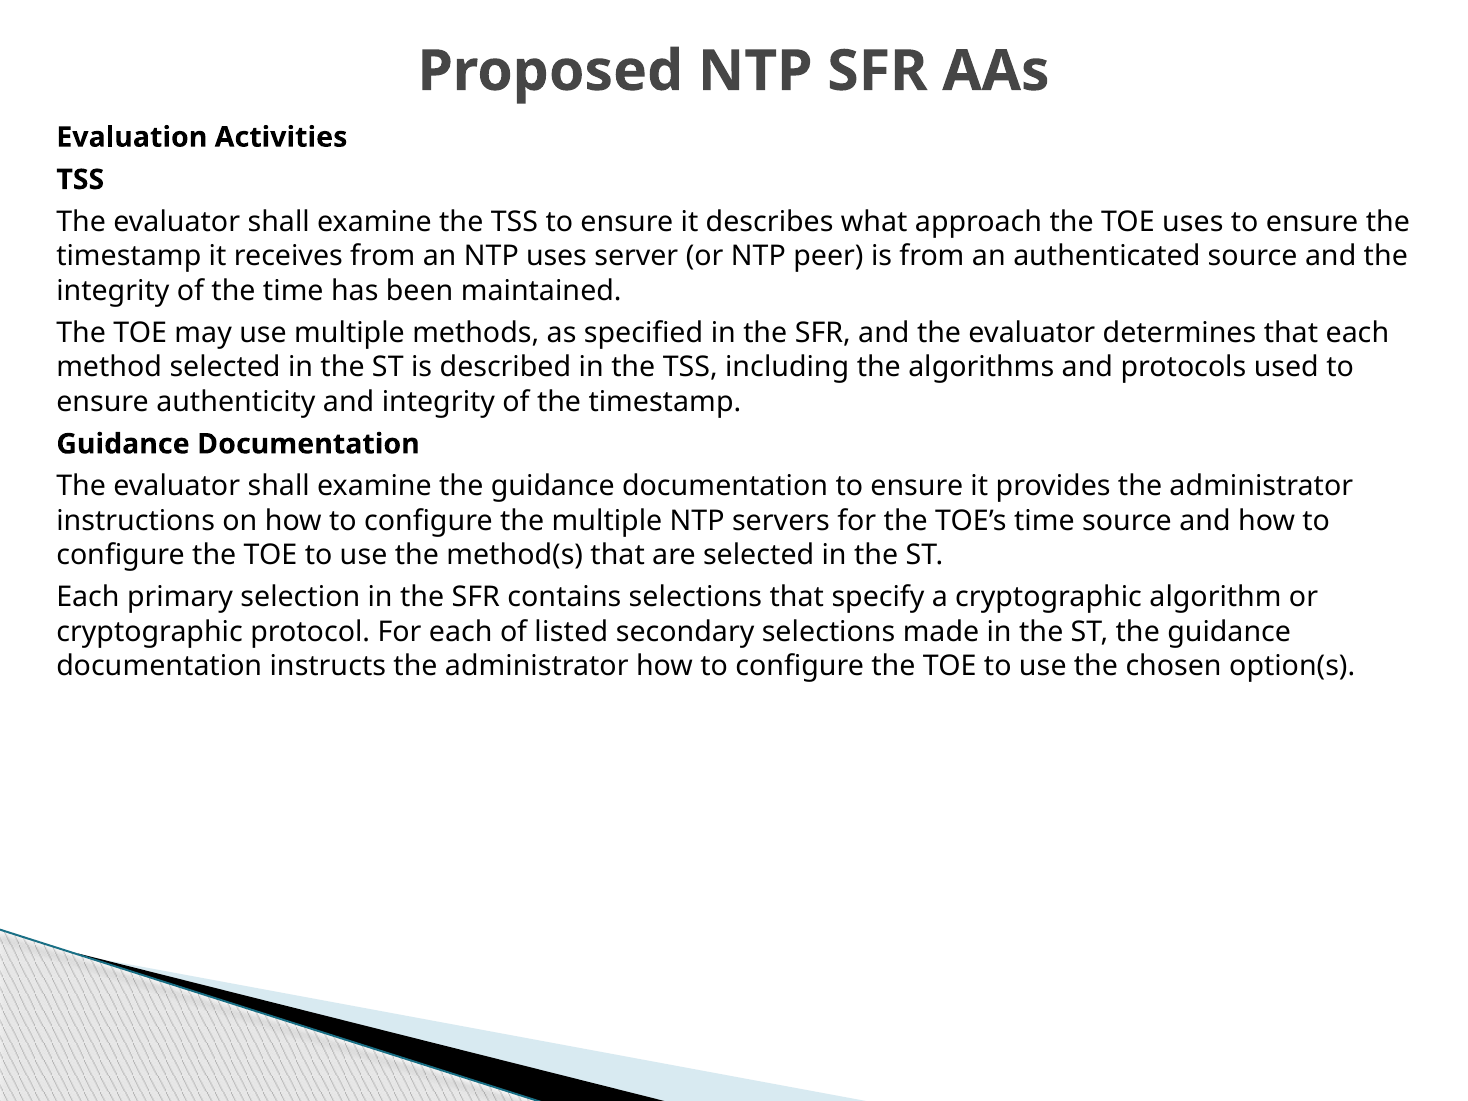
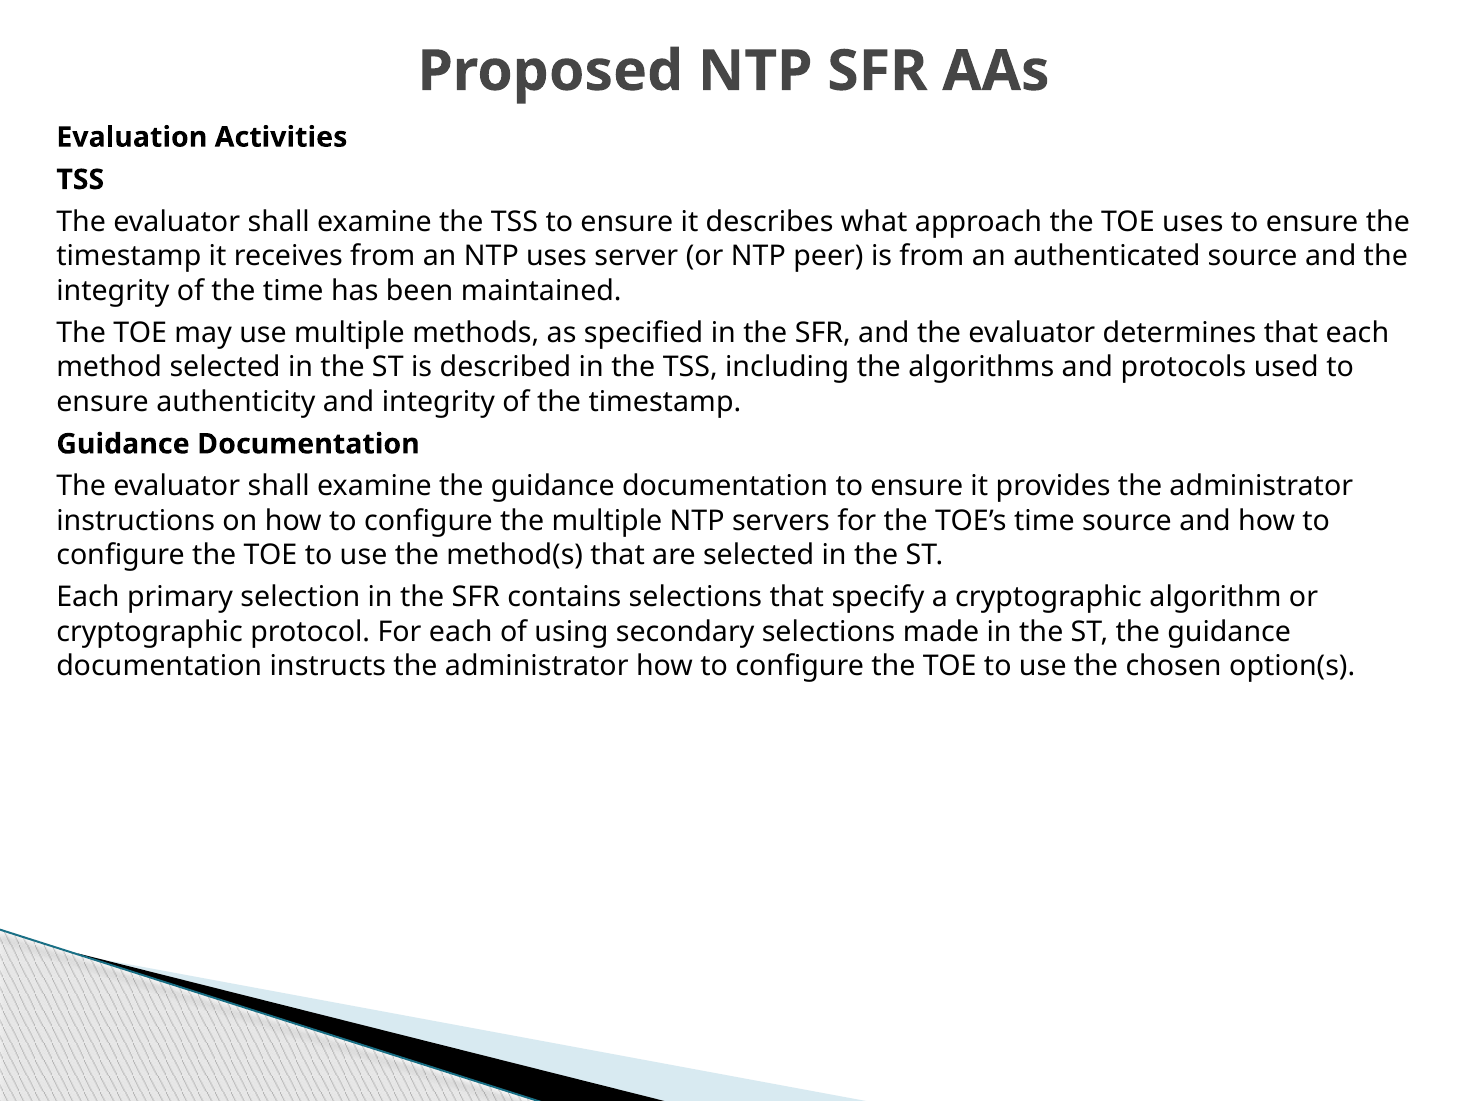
listed: listed -> using
